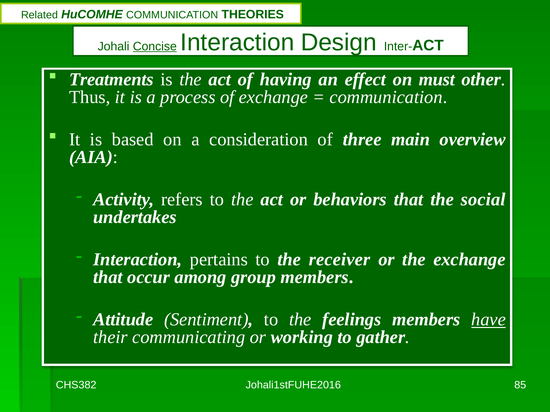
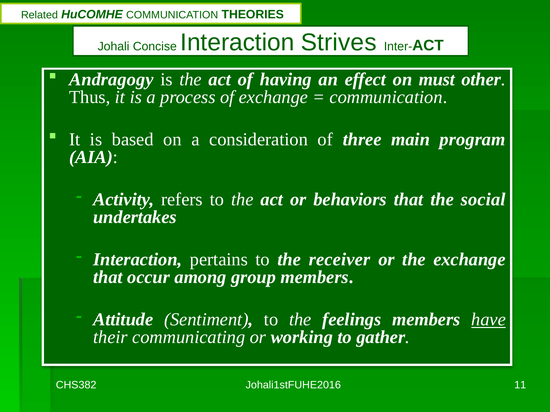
Concise underline: present -> none
Design: Design -> Strives
Treatments: Treatments -> Andragogy
overview: overview -> program
85: 85 -> 11
